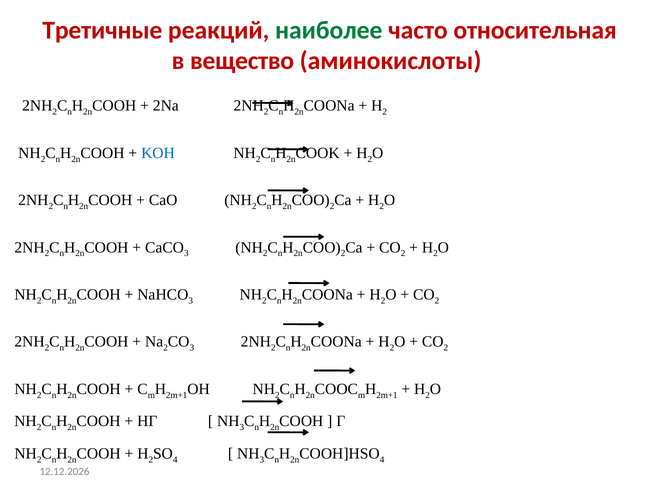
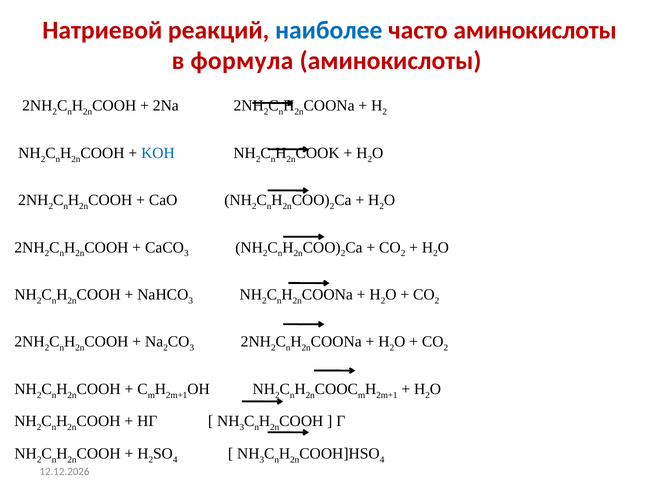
Третичные: Третичные -> Натриевой
наиболее colour: green -> blue
часто относительная: относительная -> аминокислоты
вещество: вещество -> формула
